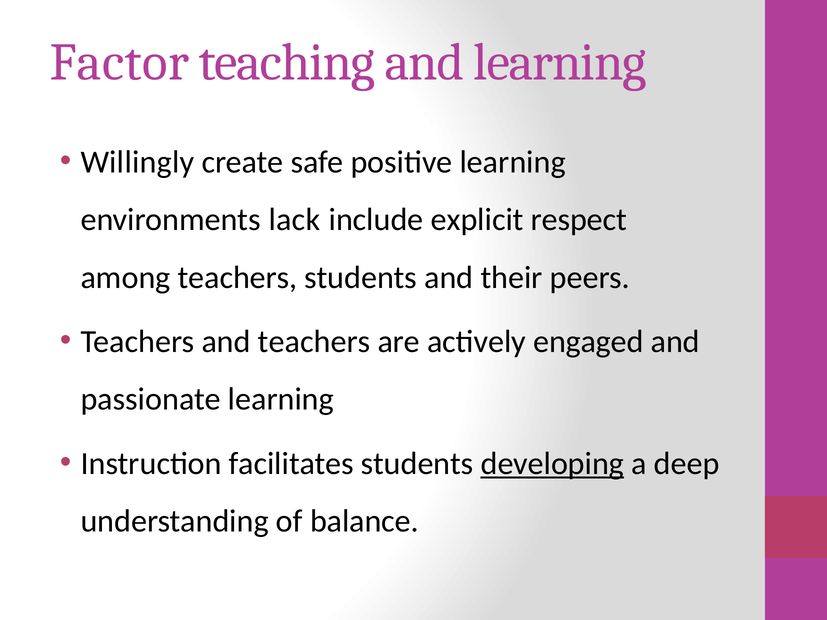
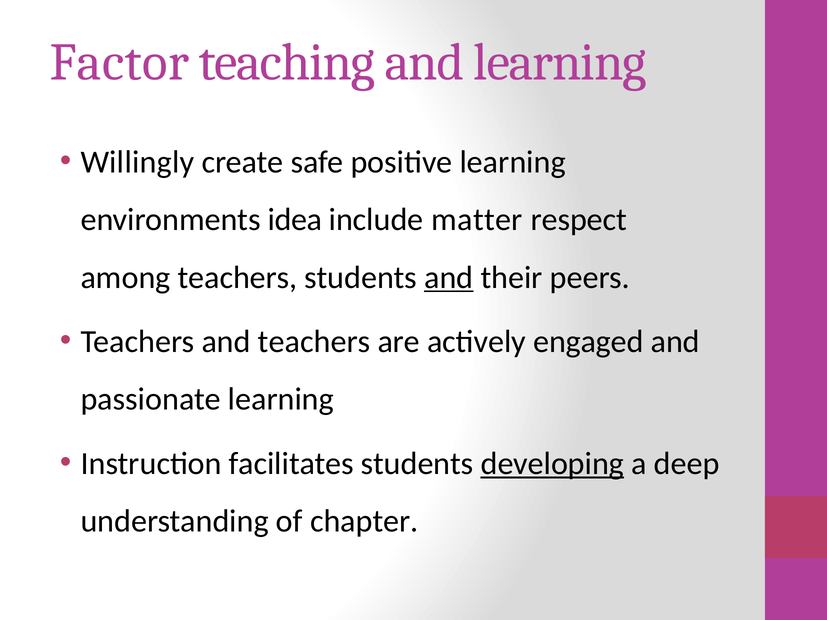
lack: lack -> idea
explicit: explicit -> matter
and at (449, 278) underline: none -> present
balance: balance -> chapter
